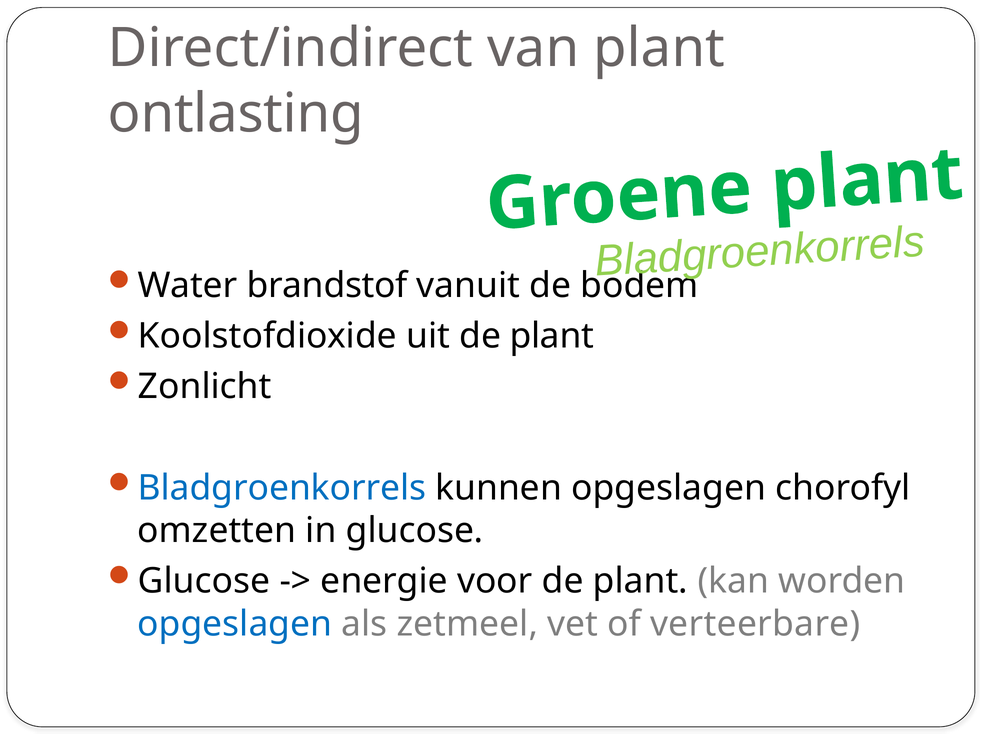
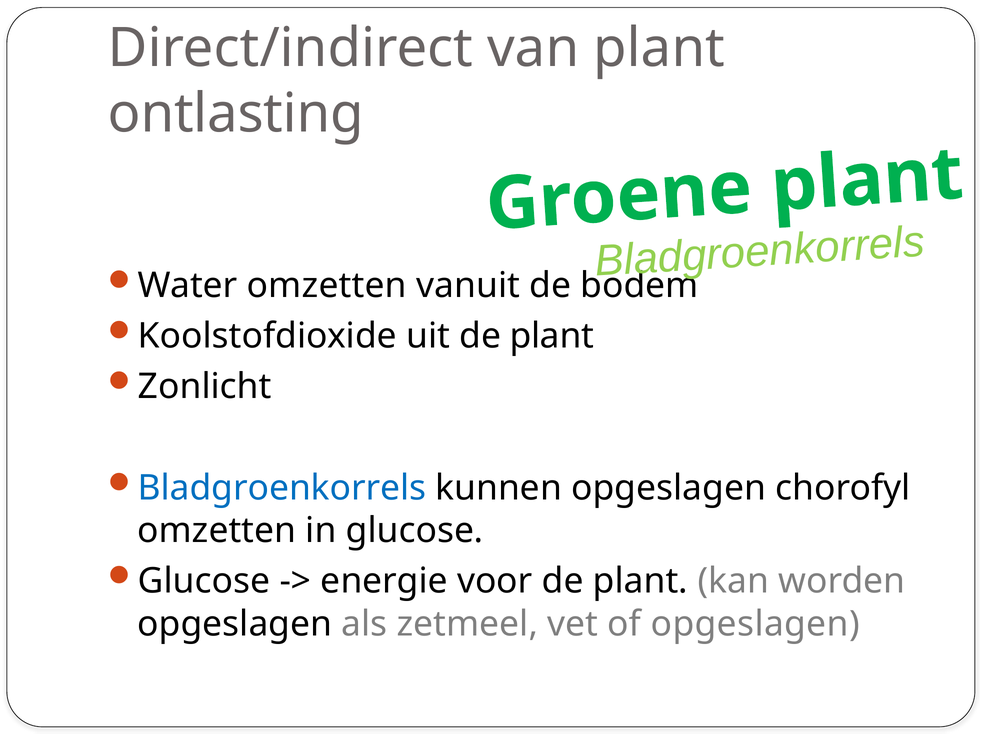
Water brandstof: brandstof -> omzetten
opgeslagen at (235, 623) colour: blue -> black
of verteerbare: verteerbare -> opgeslagen
